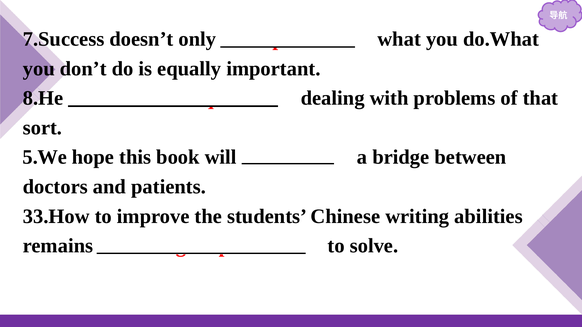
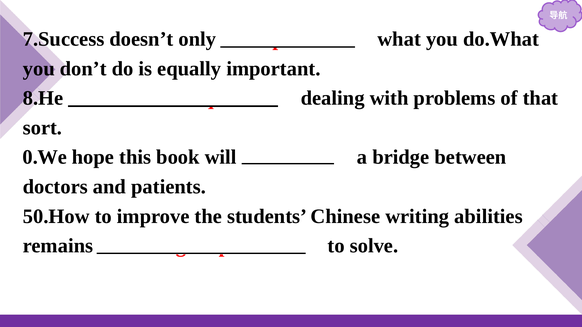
5.We: 5.We -> 0.We
33.How: 33.How -> 50.How
